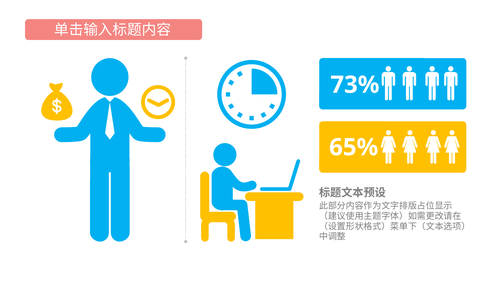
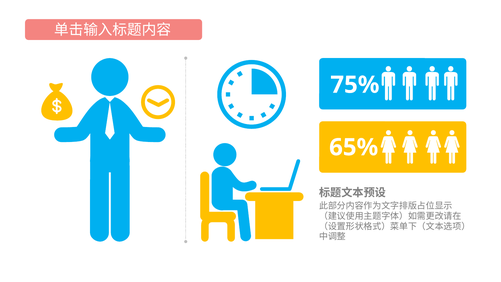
73%: 73% -> 75%
